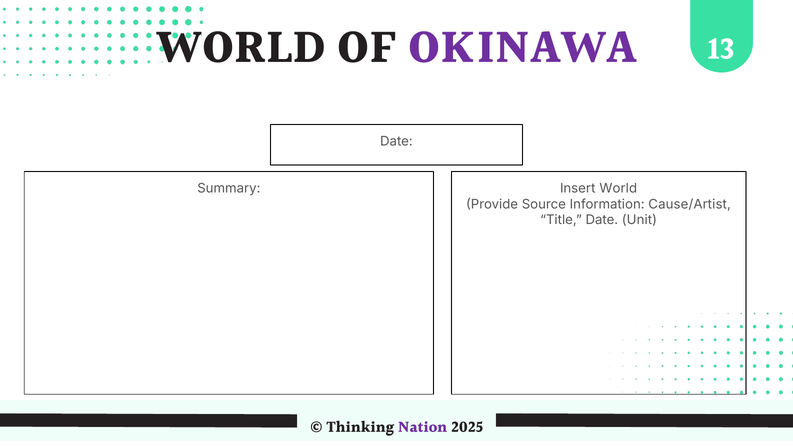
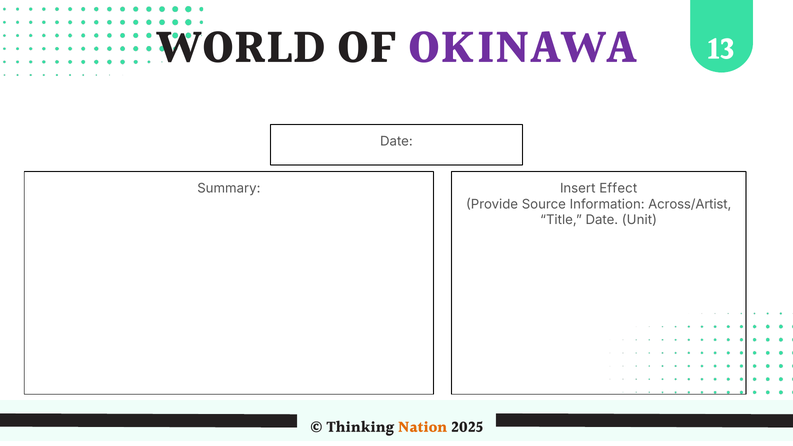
Insert World: World -> Effect
Cause/Artist: Cause/Artist -> Across/Artist
Nation colour: purple -> orange
